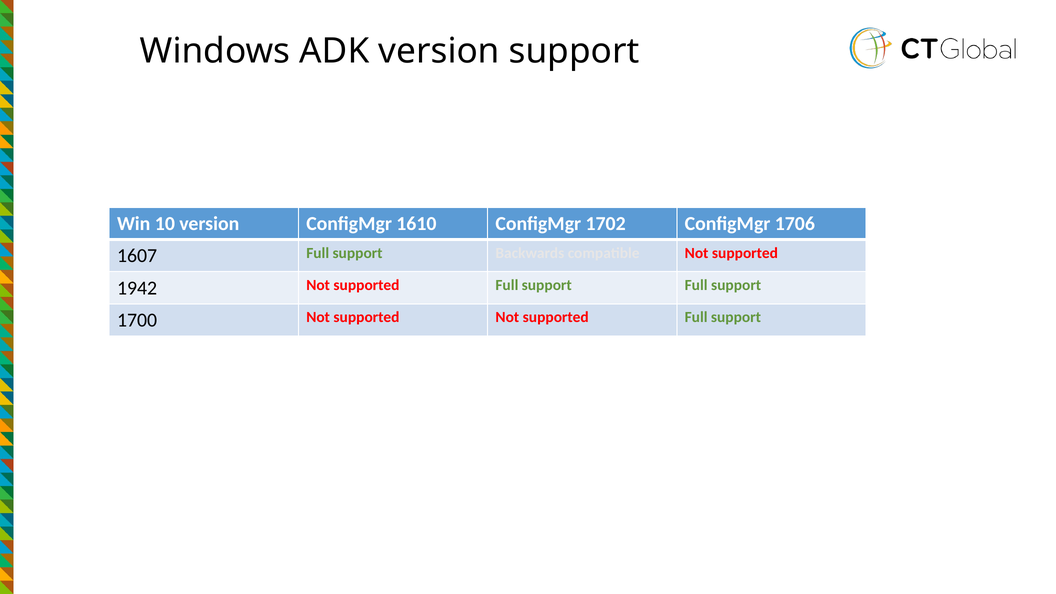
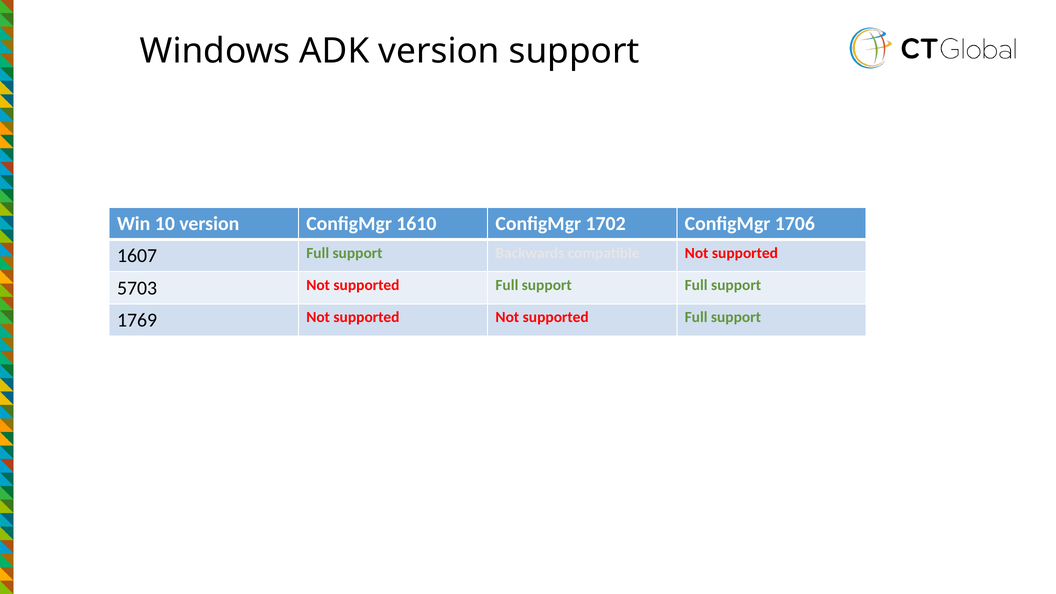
1942: 1942 -> 5703
1700: 1700 -> 1769
